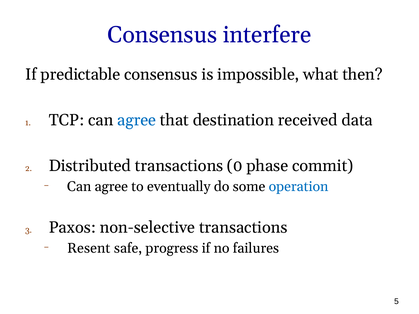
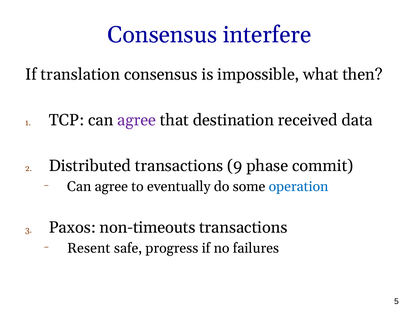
predictable: predictable -> translation
agree at (137, 120) colour: blue -> purple
0: 0 -> 9
non-selective: non-selective -> non-timeouts
